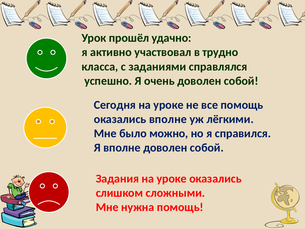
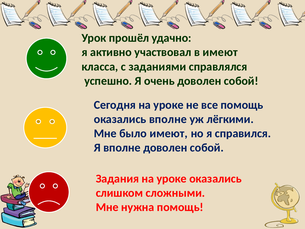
в трудно: трудно -> имеют
было можно: можно -> имеют
